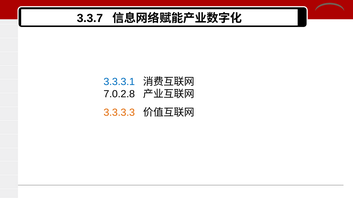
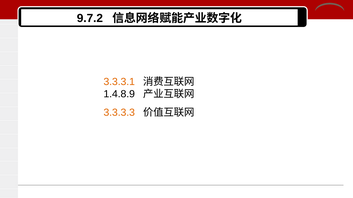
3.3.7: 3.3.7 -> 9.7.2
3.3.3.1 colour: blue -> orange
7.0.2.8: 7.0.2.8 -> 1.4.8.9
